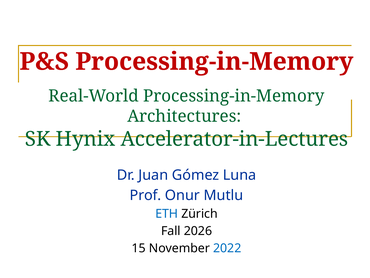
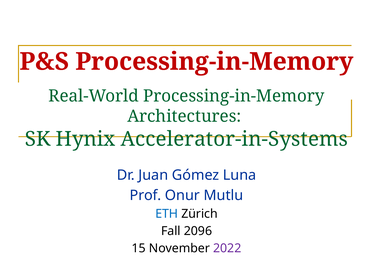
Accelerator-in-Lectures: Accelerator-in-Lectures -> Accelerator-in-Systems
2026: 2026 -> 2096
2022 colour: blue -> purple
